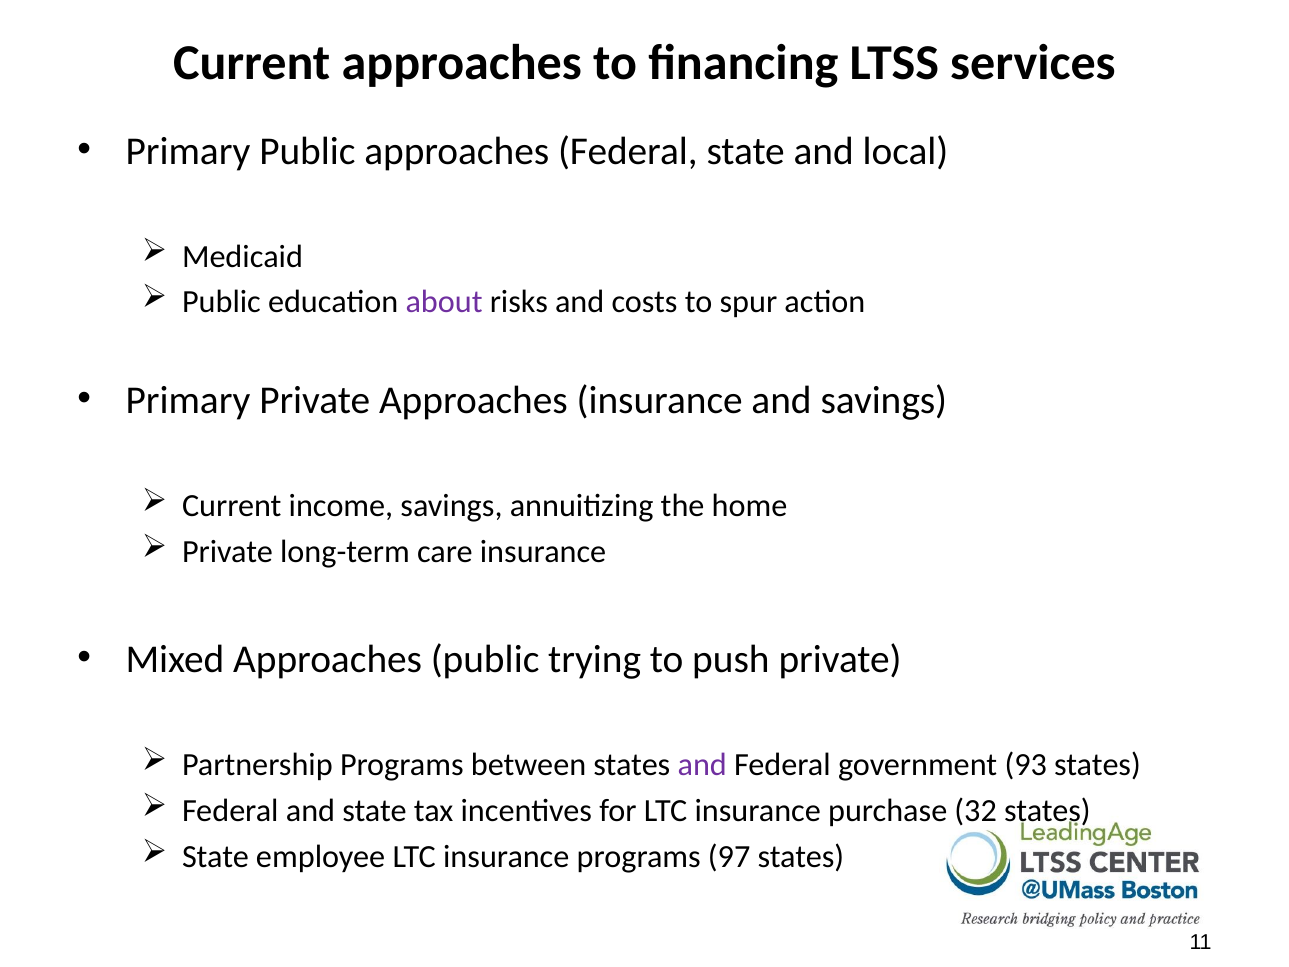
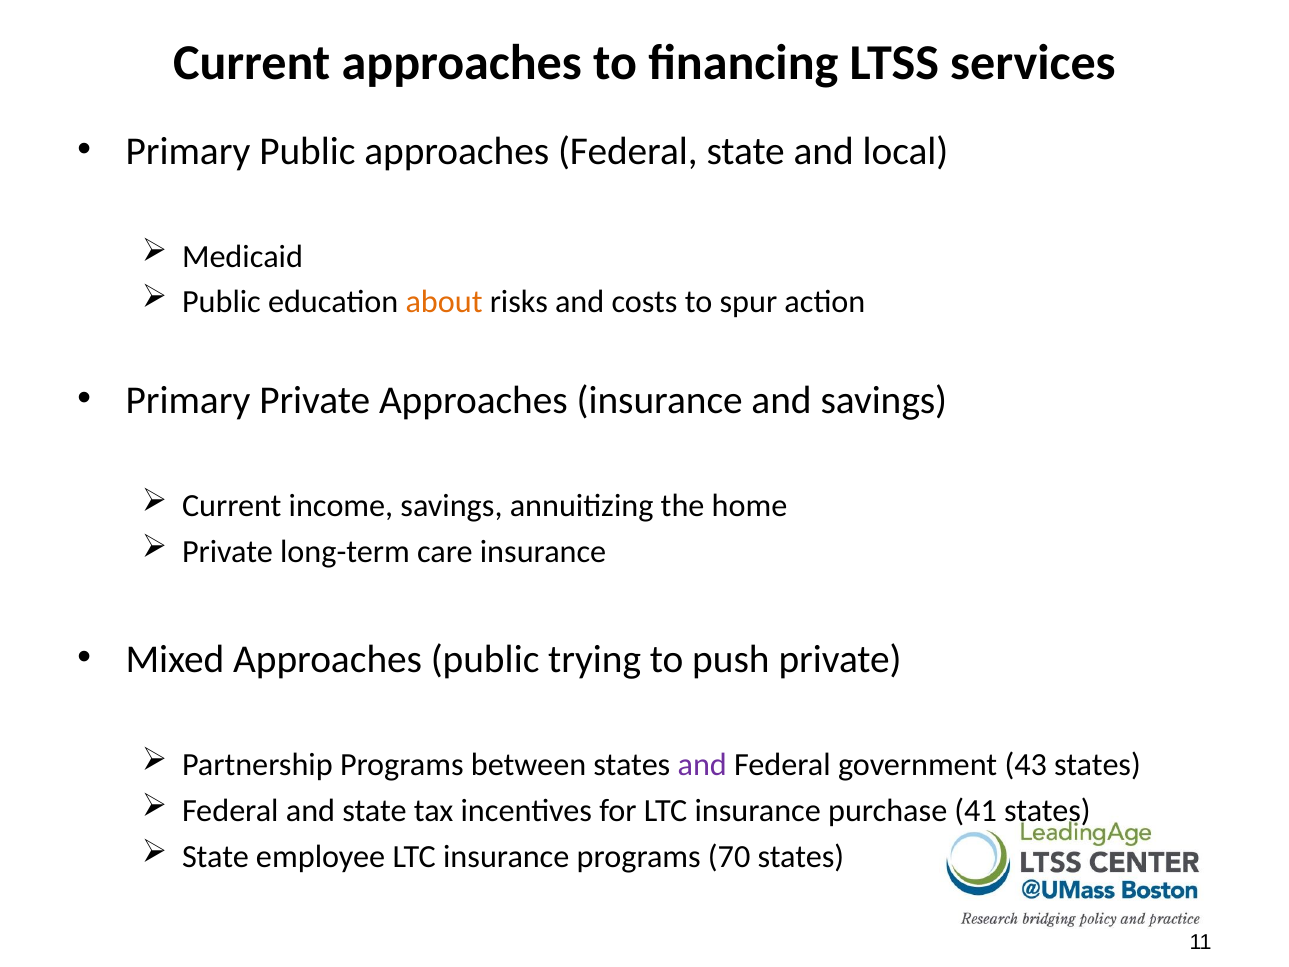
about colour: purple -> orange
93: 93 -> 43
32: 32 -> 41
97: 97 -> 70
